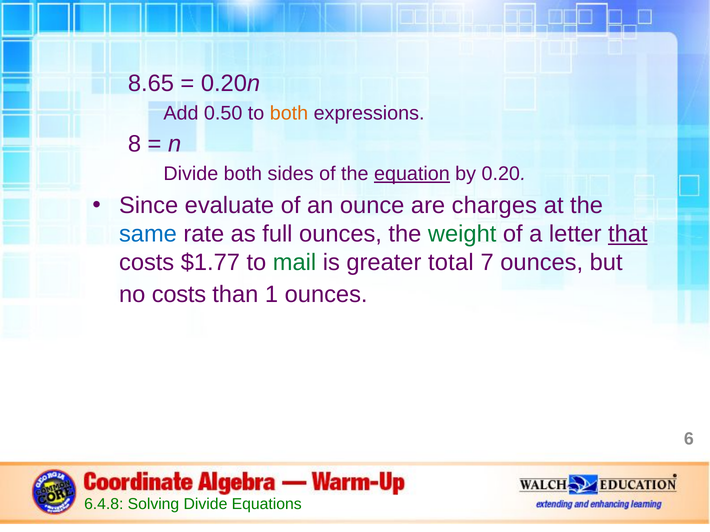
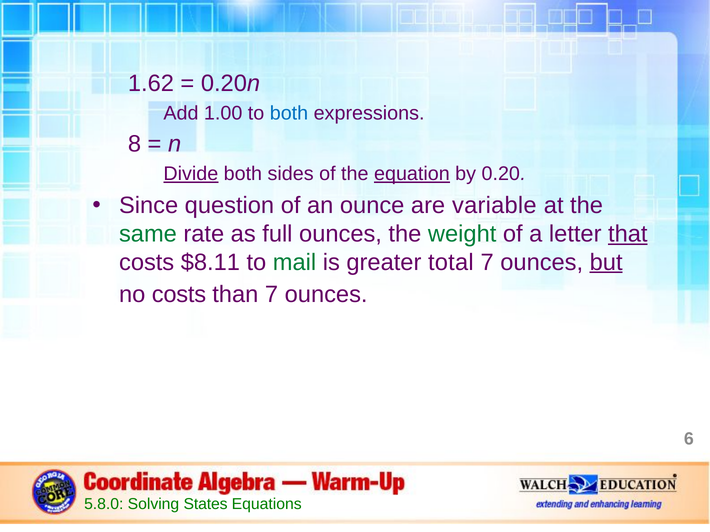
8.65: 8.65 -> 1.62
0.50: 0.50 -> 1.00
both at (289, 113) colour: orange -> blue
Divide at (191, 174) underline: none -> present
evaluate: evaluate -> question
charges: charges -> variable
same colour: blue -> green
$1.77: $1.77 -> $8.11
but underline: none -> present
than 1: 1 -> 7
6.4.8: 6.4.8 -> 5.8.0
Solving Divide: Divide -> States
